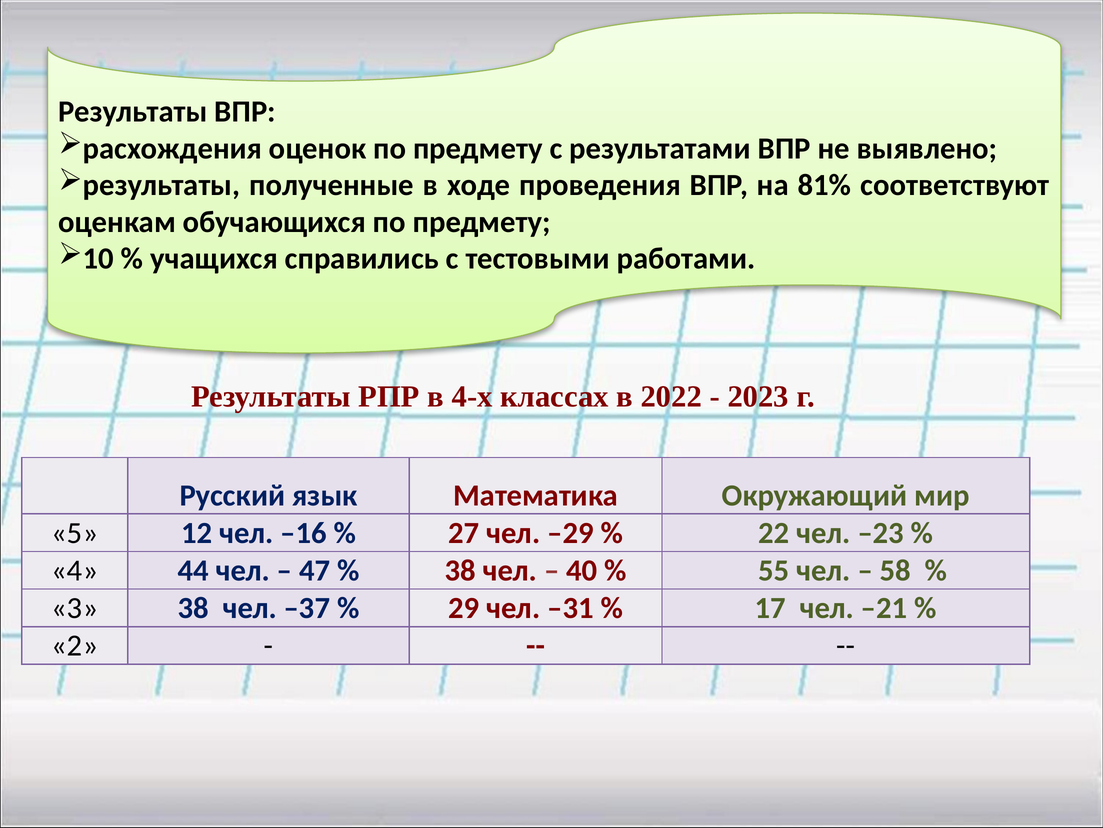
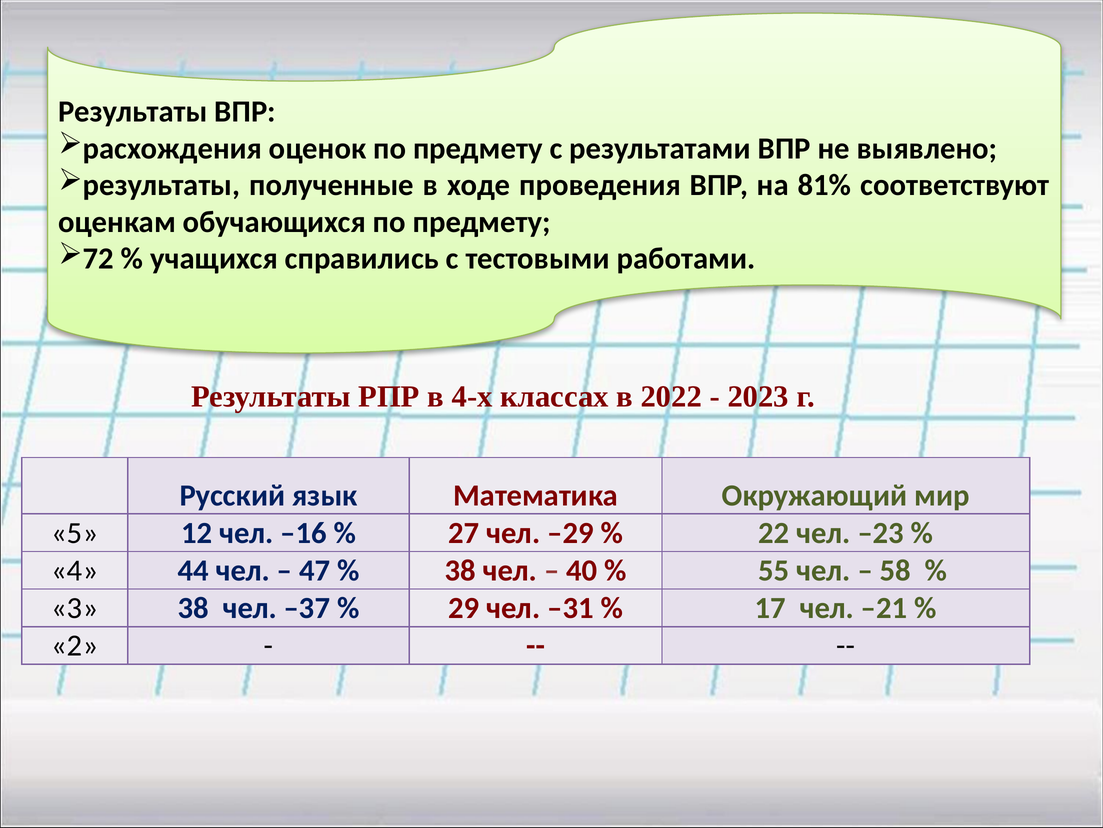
10: 10 -> 72
